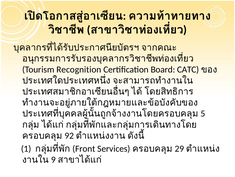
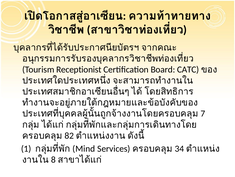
Recognition: Recognition -> Receptionist
5: 5 -> 7
92: 92 -> 82
Front: Front -> Mind
29: 29 -> 34
9: 9 -> 8
